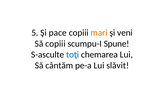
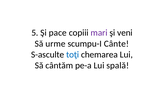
mari colour: orange -> purple
Să copiii: copiii -> urme
Spune: Spune -> Cânte
slăvit: slăvit -> spală
